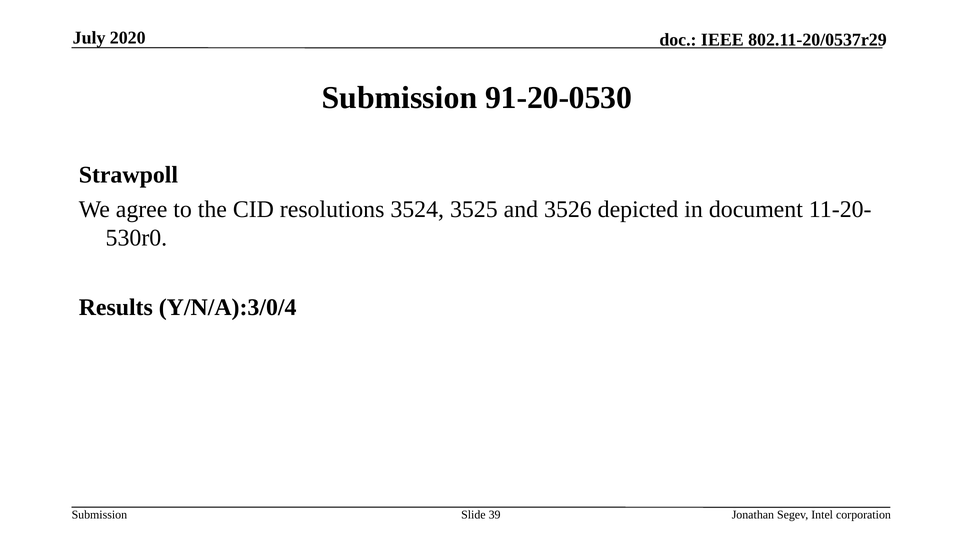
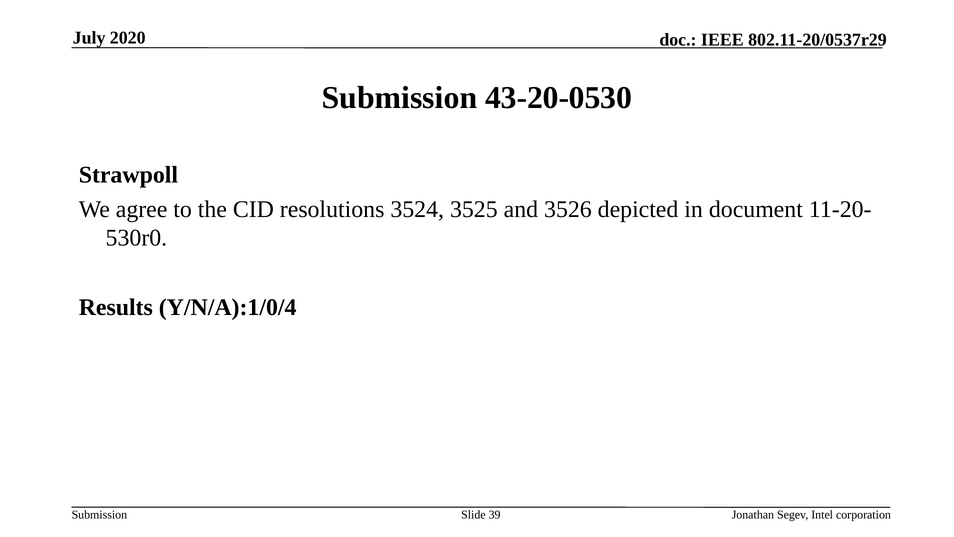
91-20-0530: 91-20-0530 -> 43-20-0530
Y/N/A):3/0/4: Y/N/A):3/0/4 -> Y/N/A):1/0/4
